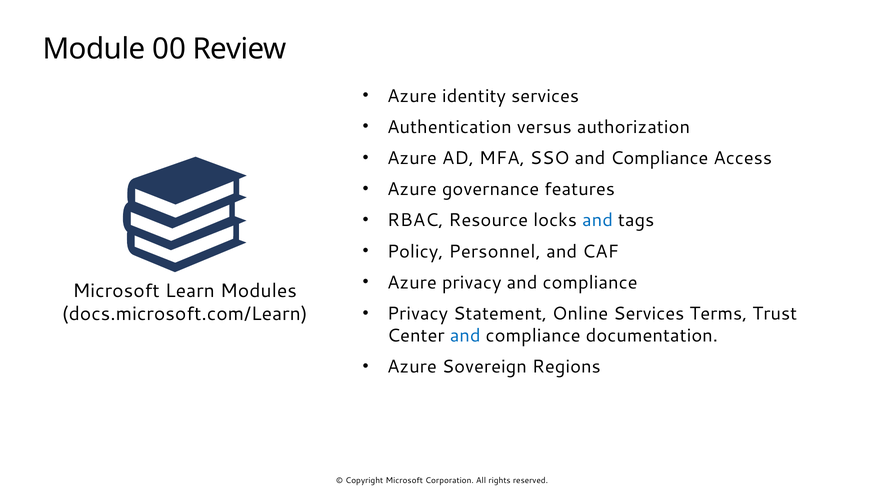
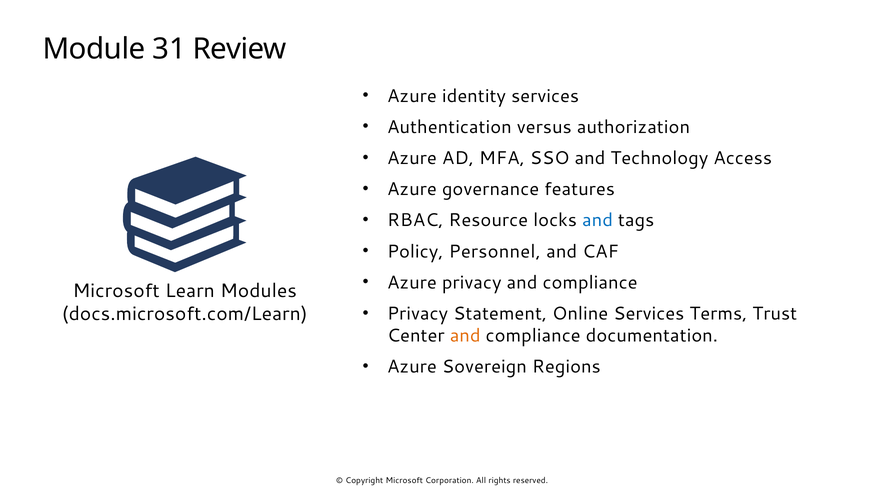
00: 00 -> 31
SSO and Compliance: Compliance -> Technology
and at (465, 336) colour: blue -> orange
